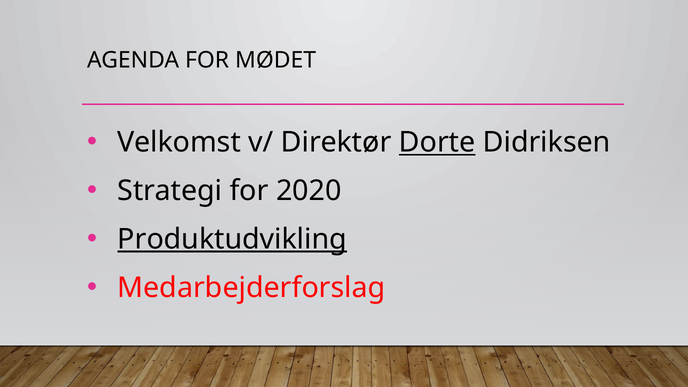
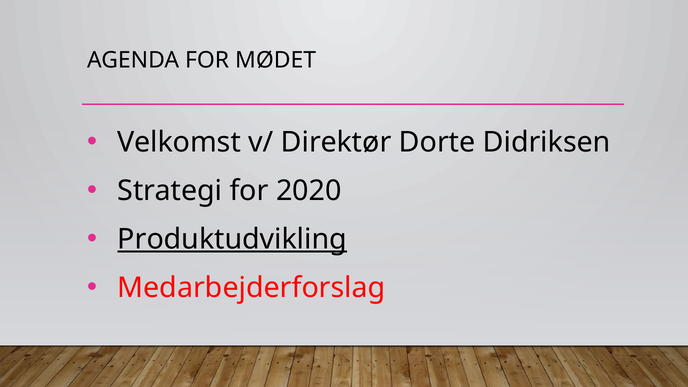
Dorte underline: present -> none
